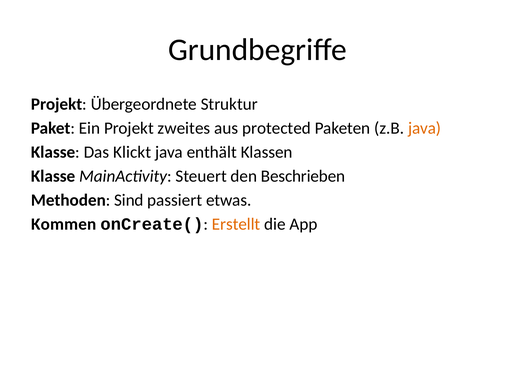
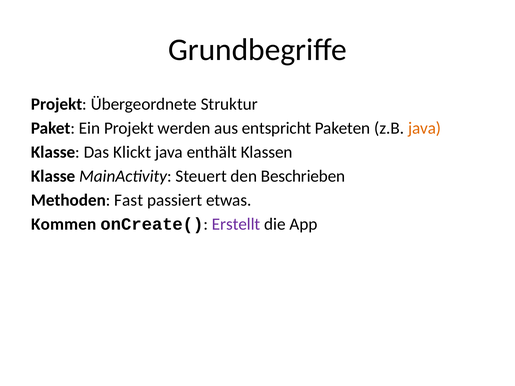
zweites: zweites -> werden
protected: protected -> entspricht
Sind: Sind -> Fast
Erstellt colour: orange -> purple
